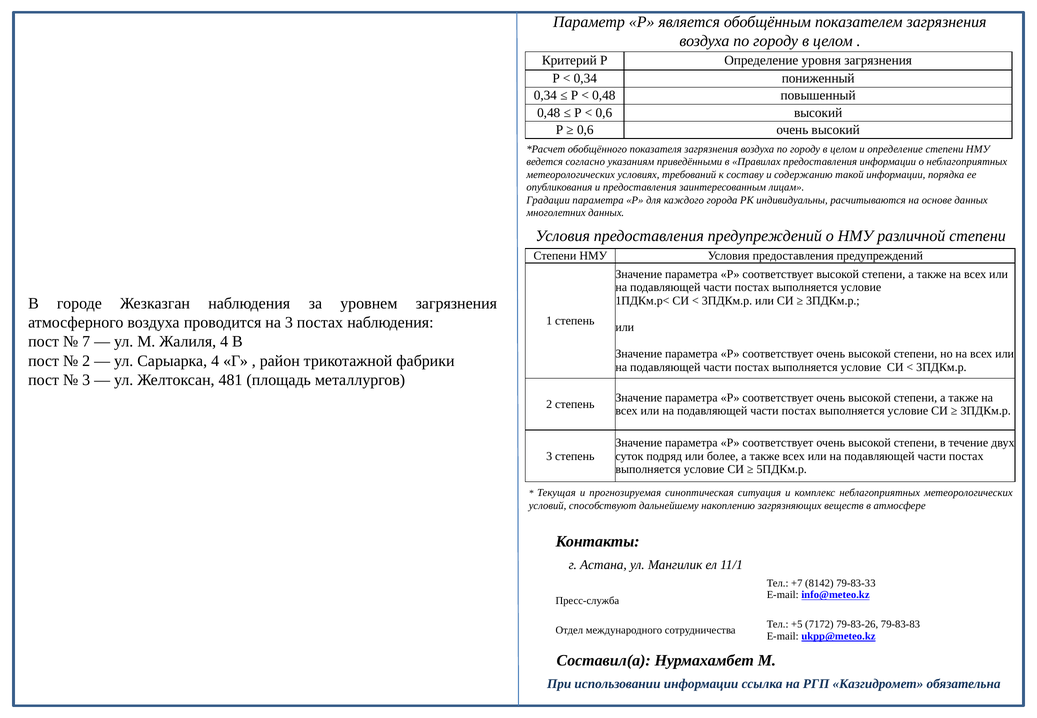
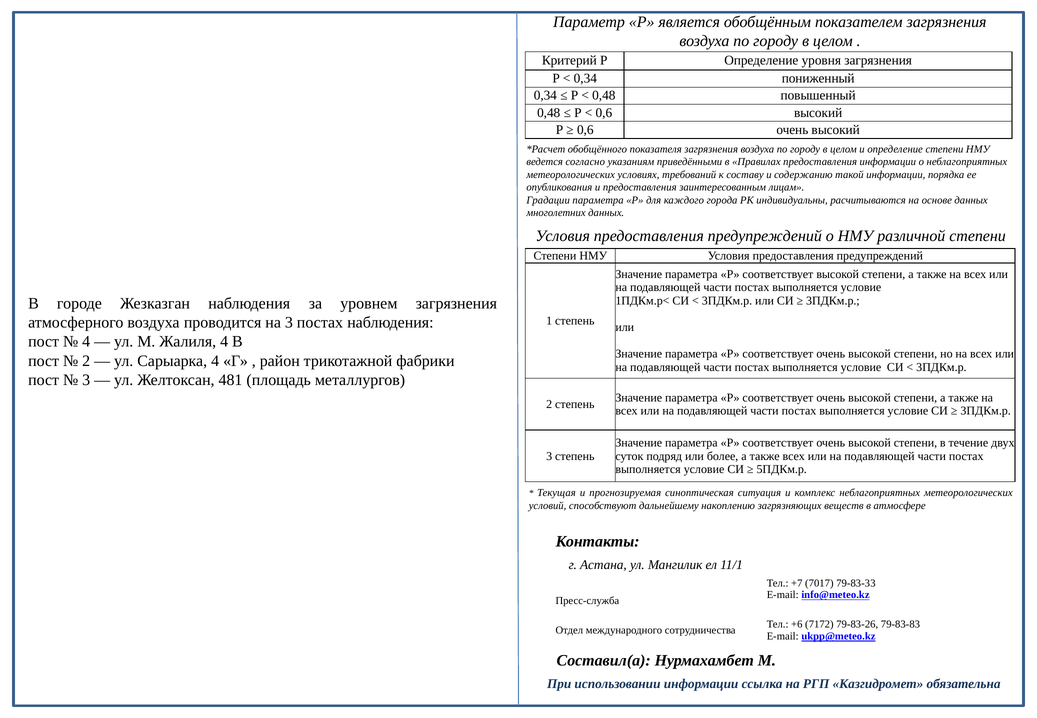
7 at (86, 342): 7 -> 4
8142: 8142 -> 7017
+5: +5 -> +6
